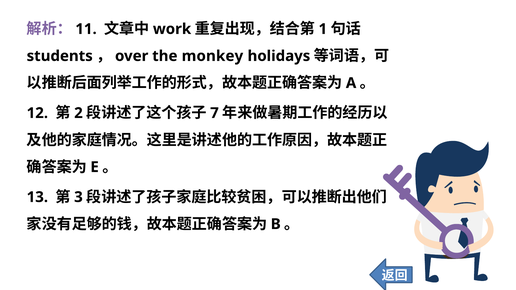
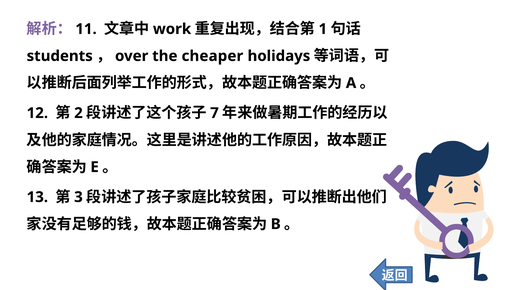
monkey: monkey -> cheaper
